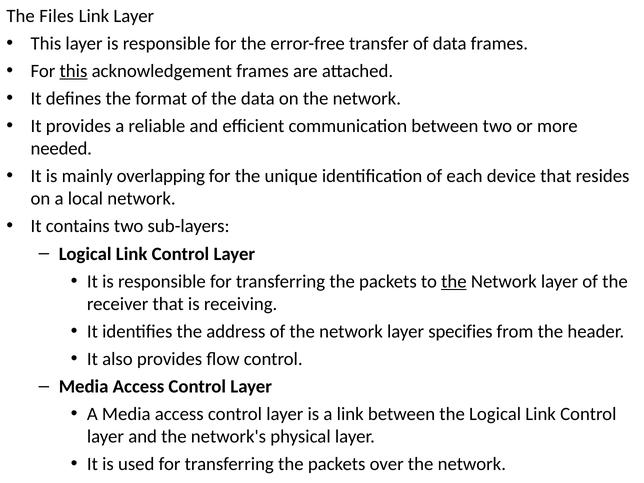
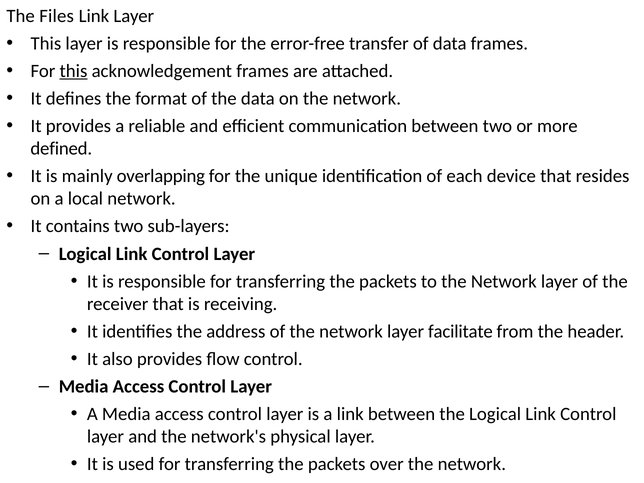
needed: needed -> defined
the at (454, 281) underline: present -> none
specifies: specifies -> facilitate
